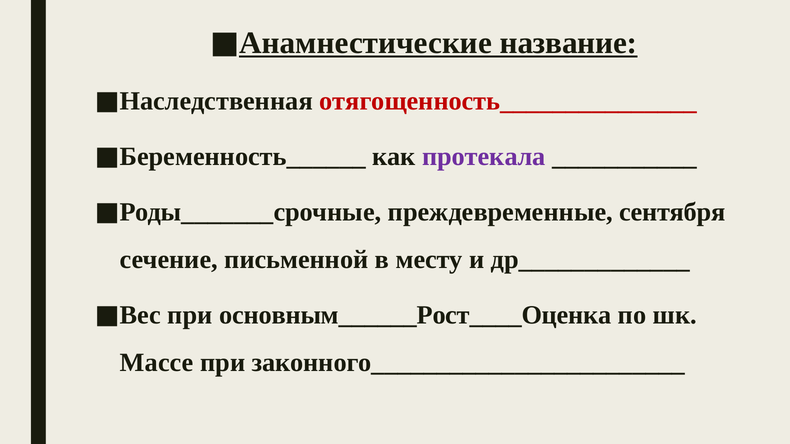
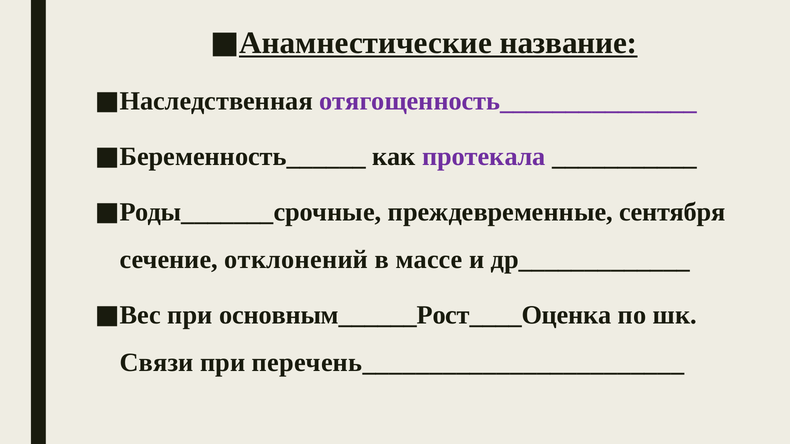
отягощенность_______________ colour: red -> purple
письменной: письменной -> отклонений
месту: месту -> массе
Массе: Массе -> Связи
законного________________________: законного________________________ -> перечень________________________
